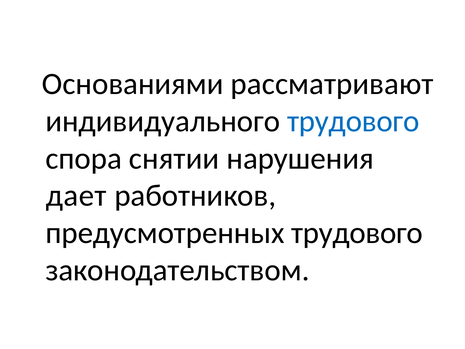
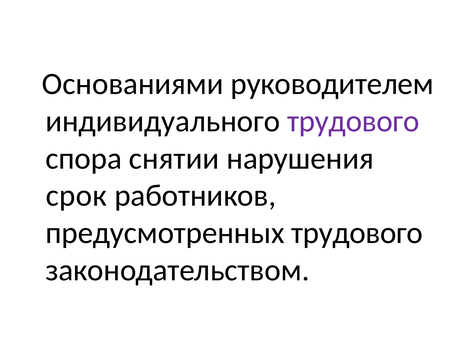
рассматривают: рассматривают -> руководителем
трудового at (353, 121) colour: blue -> purple
дает: дает -> срок
